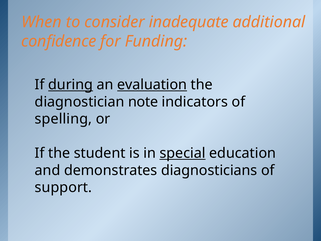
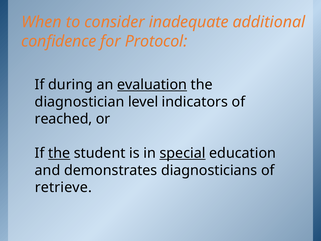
Funding: Funding -> Protocol
during underline: present -> none
note: note -> level
spelling: spelling -> reached
the at (59, 153) underline: none -> present
support: support -> retrieve
